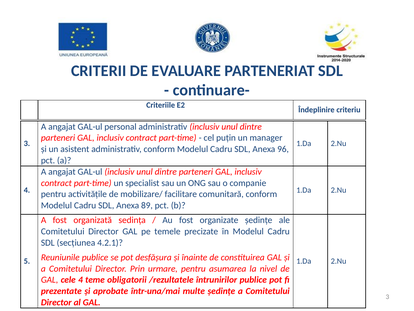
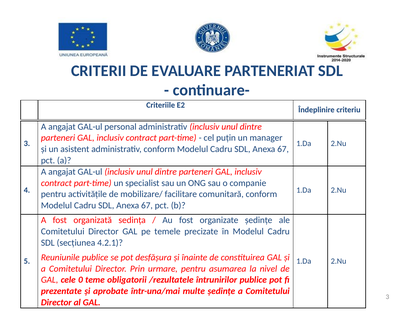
96 at (283, 149): 96 -> 67
89 at (147, 205): 89 -> 67
cele 4: 4 -> 0
